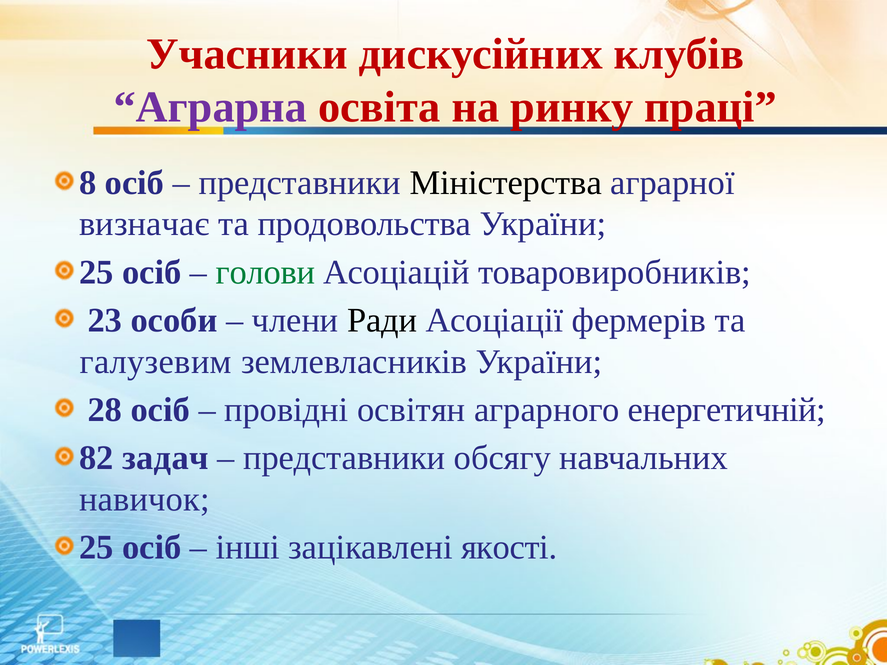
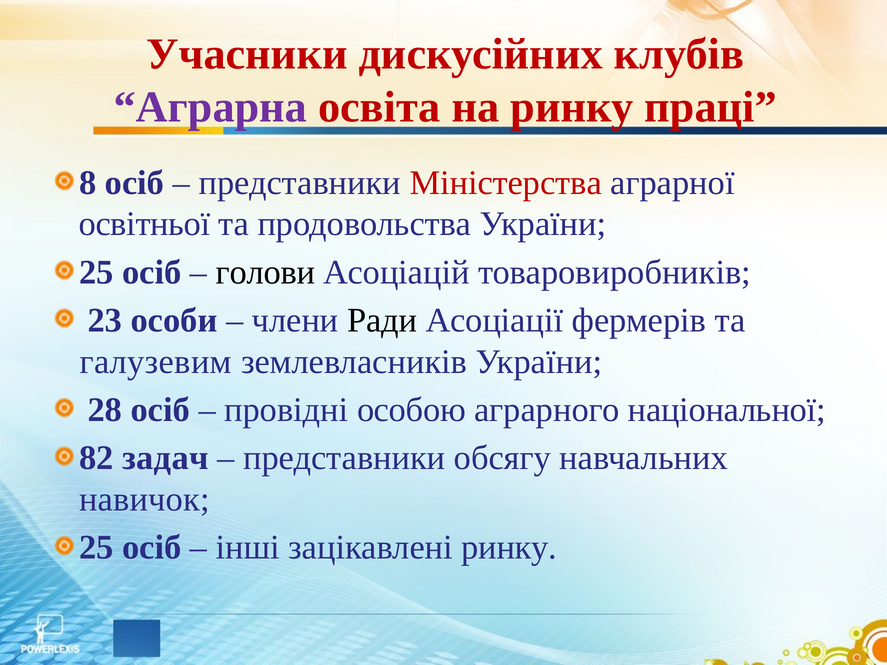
Міністерства colour: black -> red
визначає: визначає -> освітньої
голови colour: green -> black
освітян: освітян -> особою
енергетичній: енергетичній -> національної
зацікавлені якості: якості -> ринку
